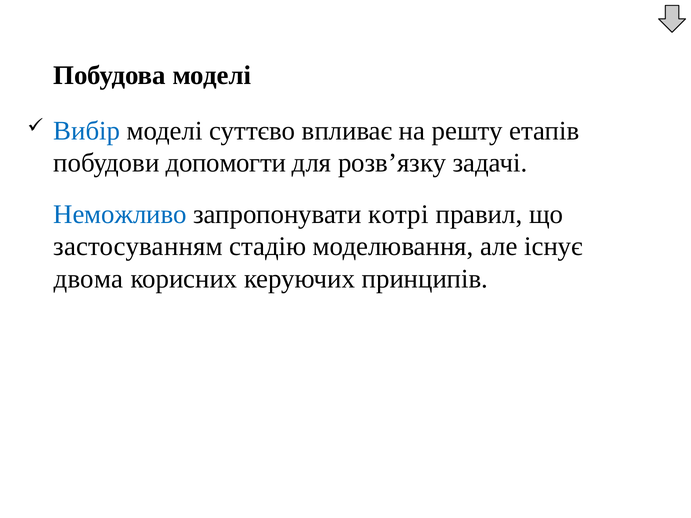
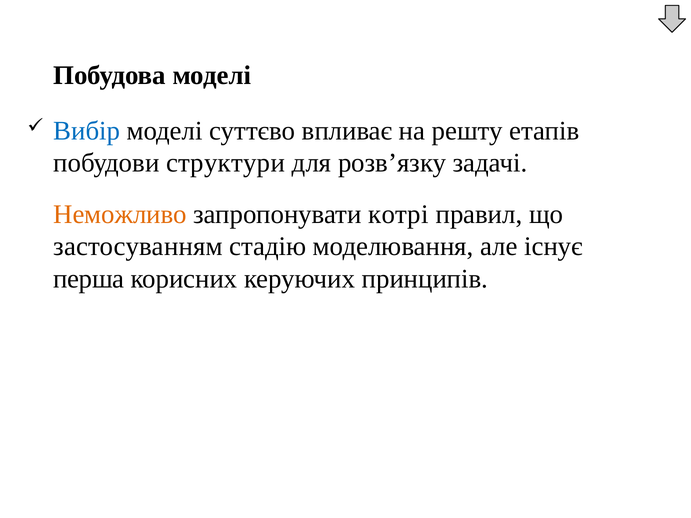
допомогти: допомогти -> структури
Неможливо colour: blue -> orange
двома: двома -> перша
